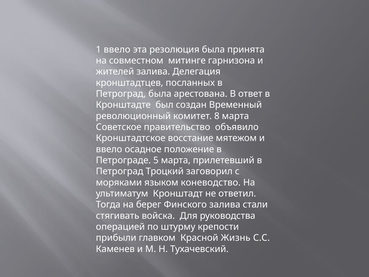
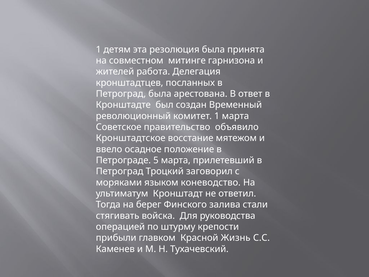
1 ввело: ввело -> детям
жителей залива: залива -> работа
комитет 8: 8 -> 1
